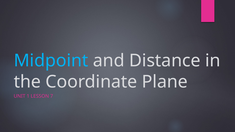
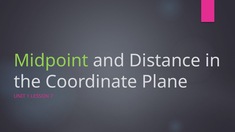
Midpoint colour: light blue -> light green
